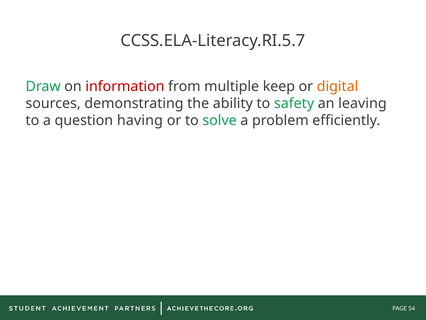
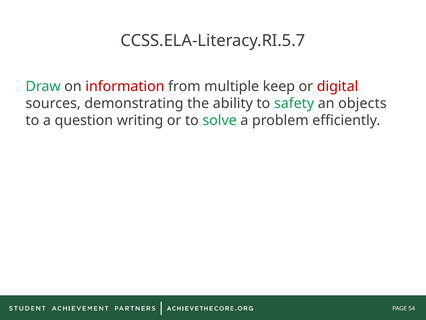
digital colour: orange -> red
leaving: leaving -> objects
having: having -> writing
